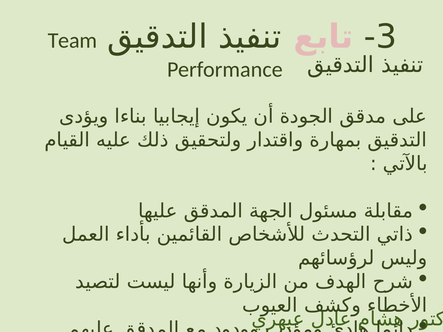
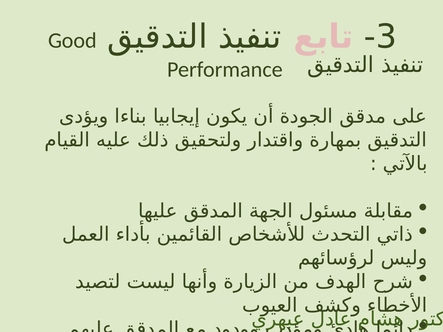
Team: Team -> Good
